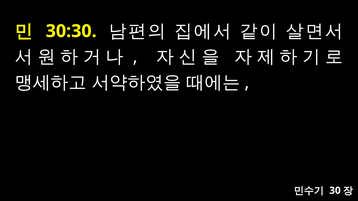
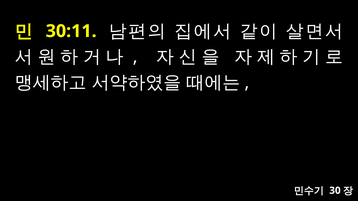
30:30: 30:30 -> 30:11
